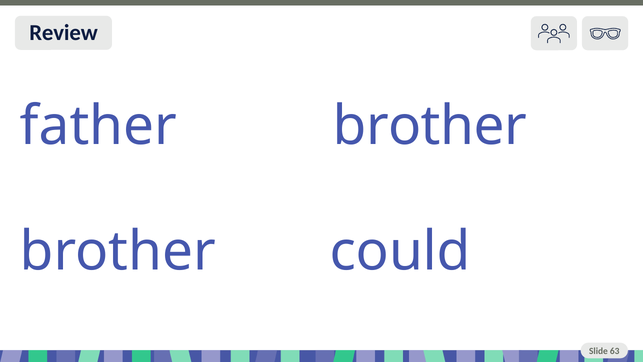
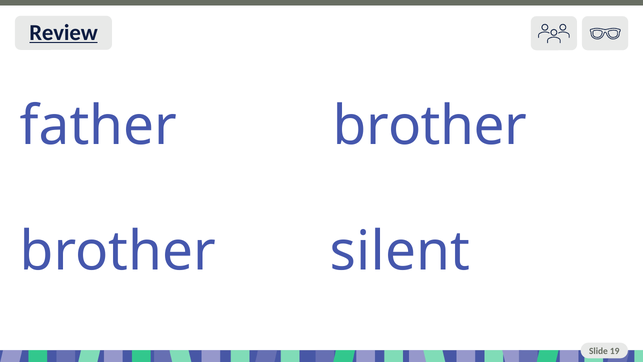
Review at (64, 33) underline: none -> present
could: could -> silent
63: 63 -> 19
